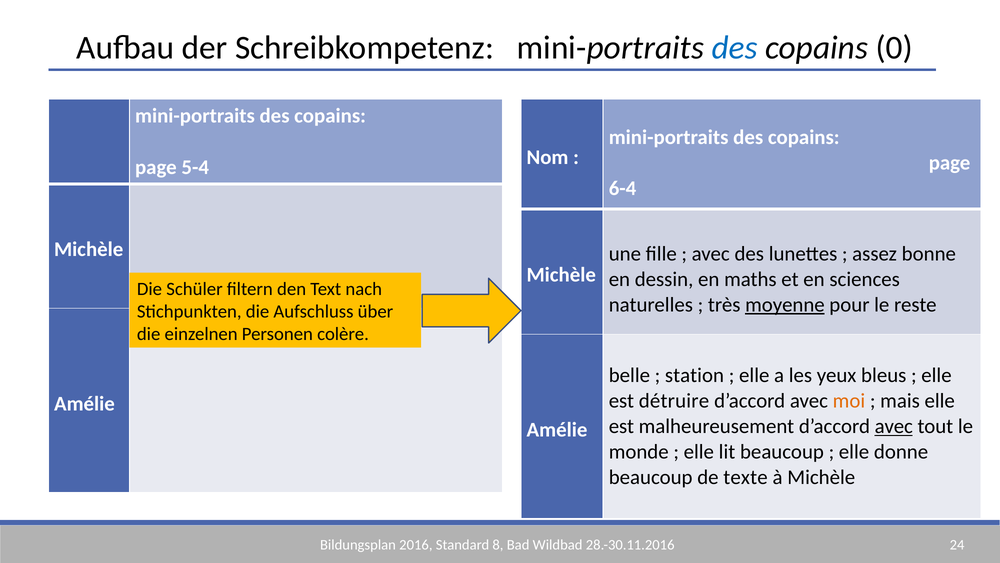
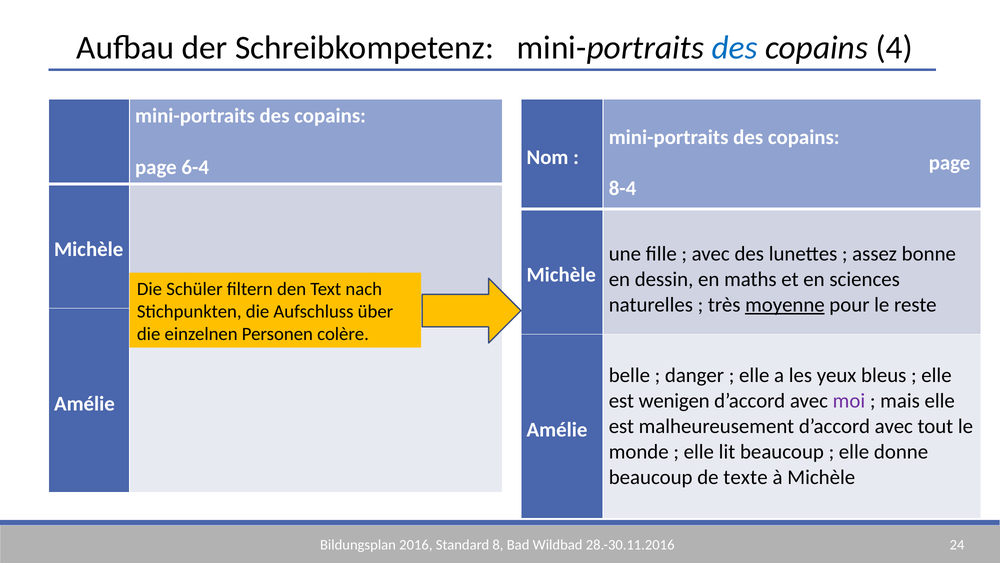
0: 0 -> 4
5-4: 5-4 -> 6-4
6-4: 6-4 -> 8-4
station: station -> danger
détruire: détruire -> wenigen
moi colour: orange -> purple
avec at (894, 426) underline: present -> none
